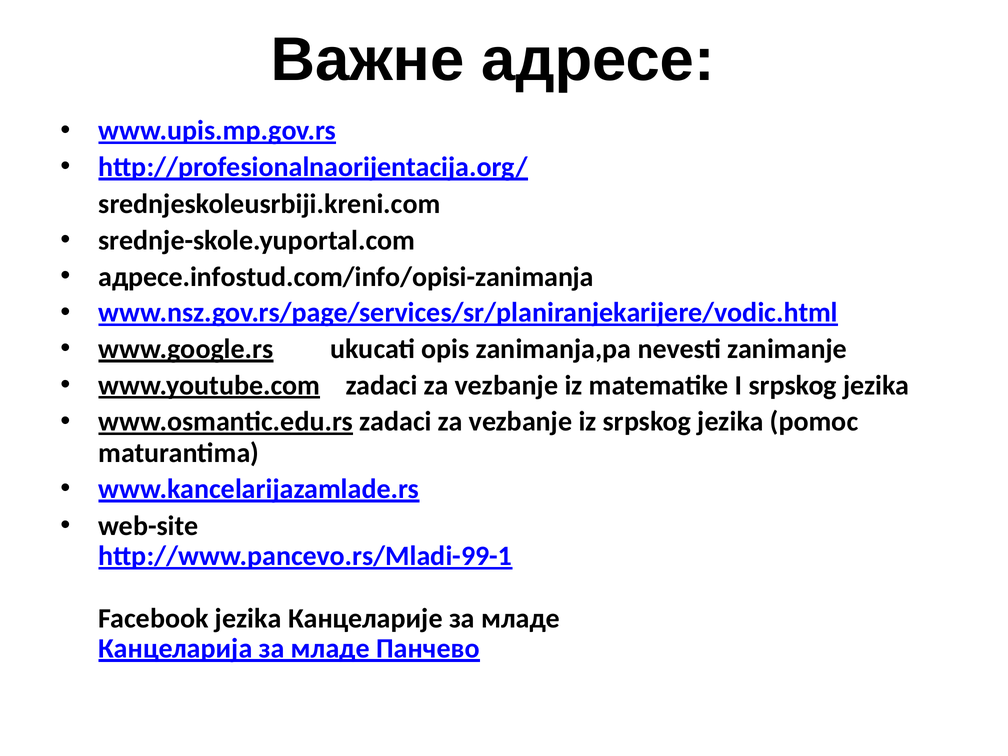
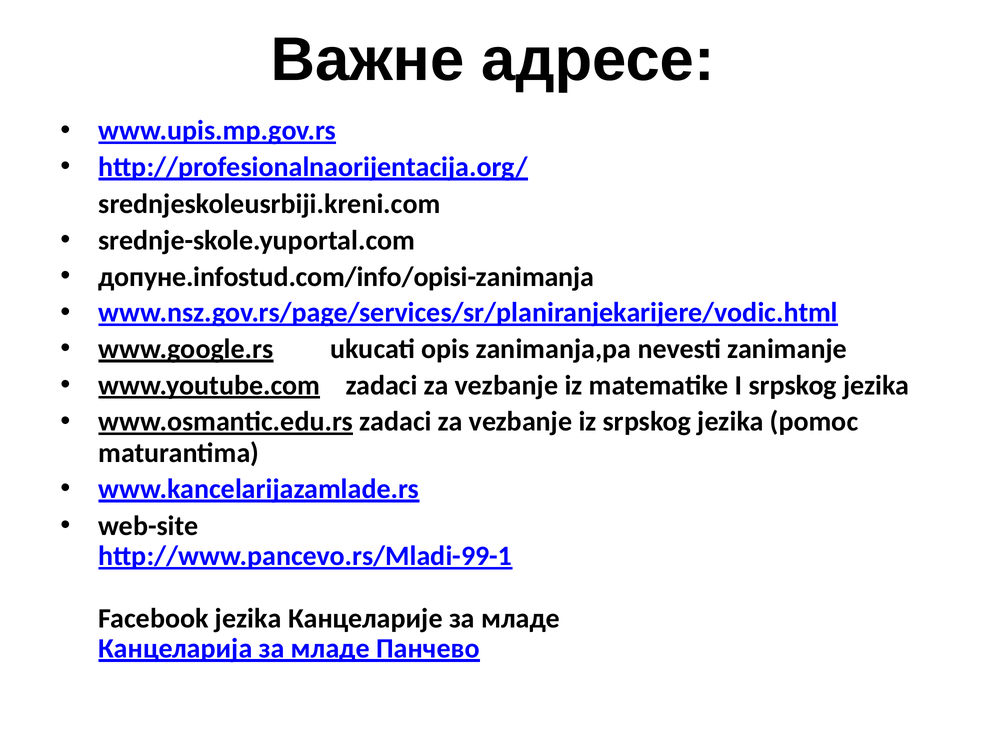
адресе.infostud.com/info/opisi-zanimanja: адресе.infostud.com/info/opisi-zanimanja -> допуне.infostud.com/info/opisi-zanimanja
